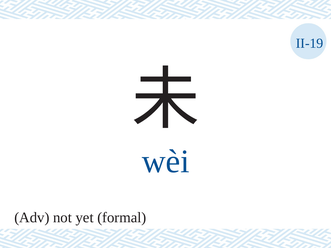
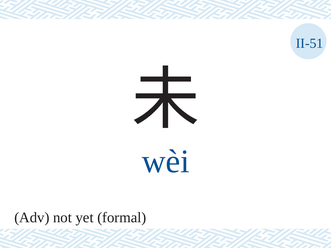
II-19: II-19 -> II-51
